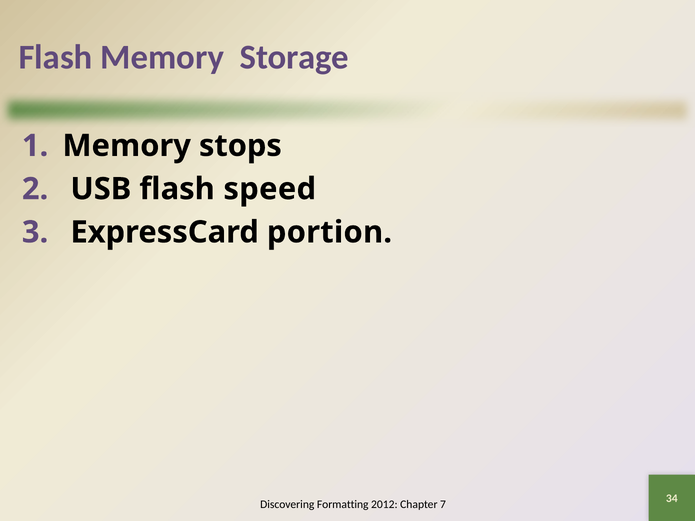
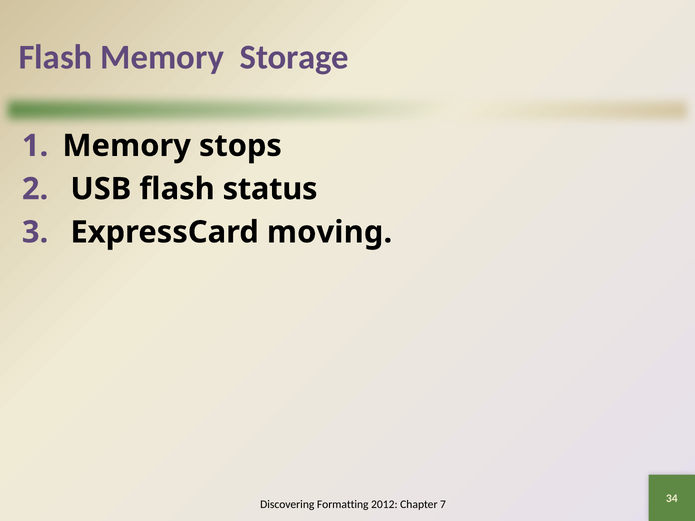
speed: speed -> status
portion: portion -> moving
